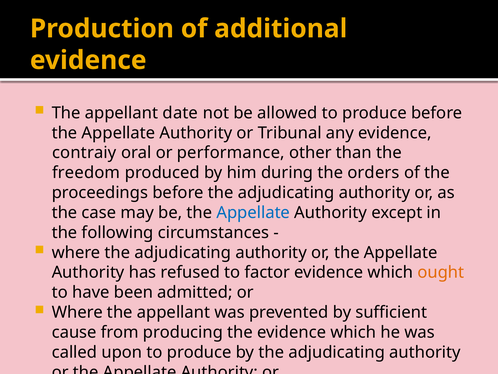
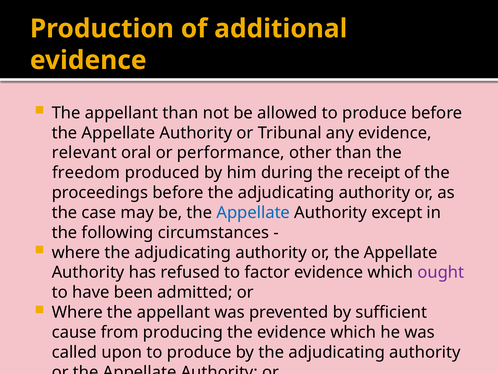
appellant date: date -> than
contraiy: contraiy -> relevant
orders: orders -> receipt
ought colour: orange -> purple
